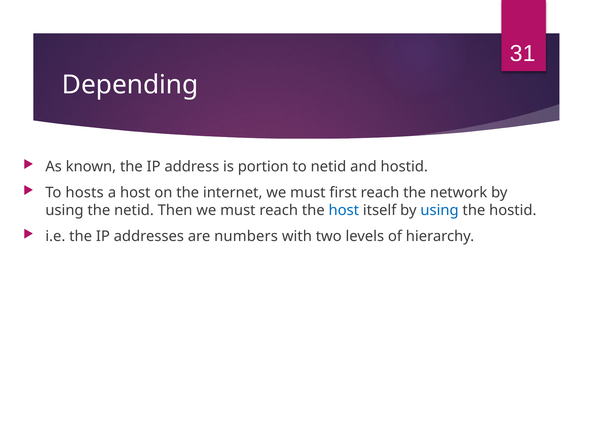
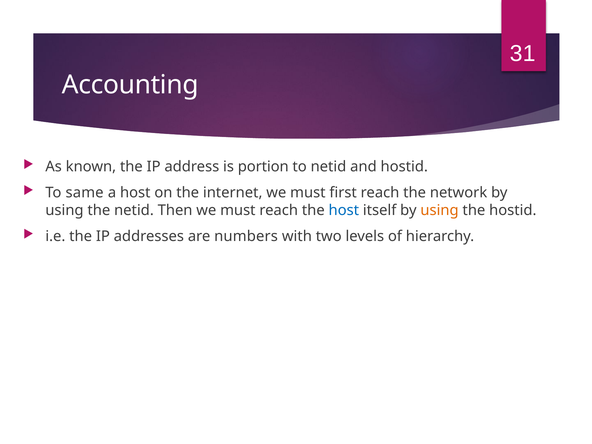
Depending: Depending -> Accounting
hosts: hosts -> same
using at (440, 210) colour: blue -> orange
